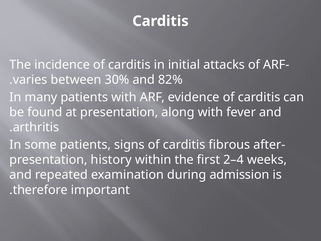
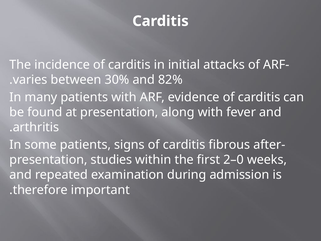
history: history -> studies
2–4: 2–4 -> 2–0
